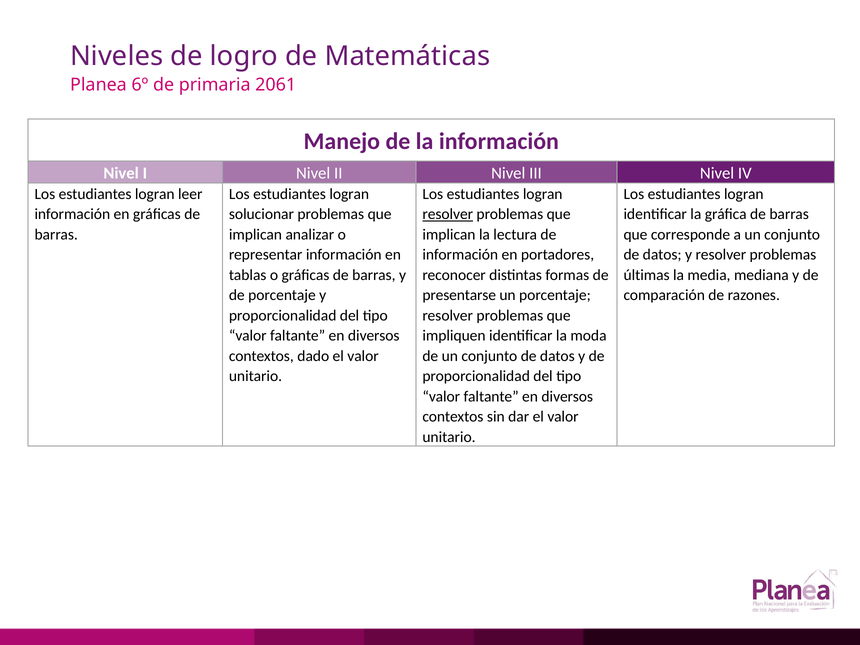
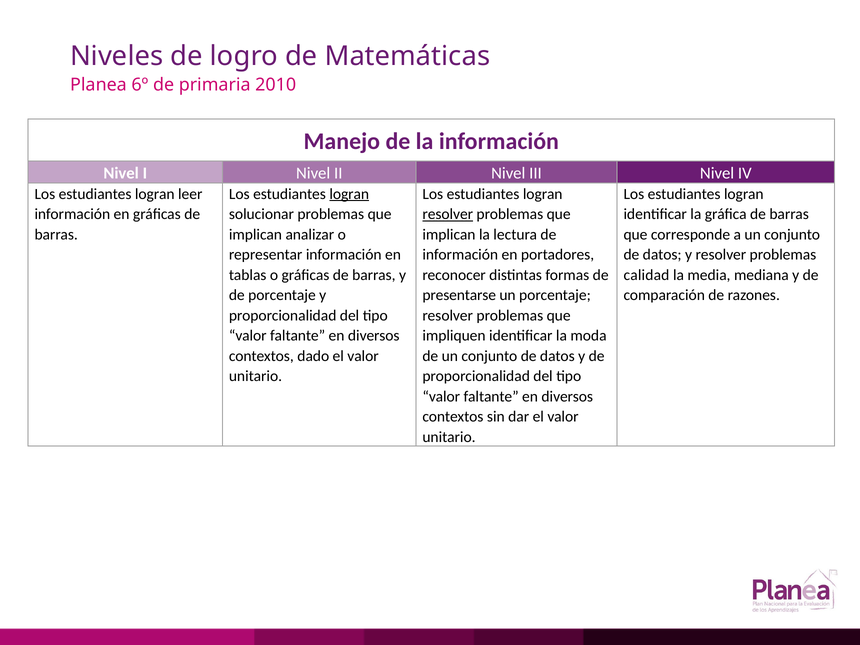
2061: 2061 -> 2010
logran at (349, 194) underline: none -> present
últimas: últimas -> calidad
